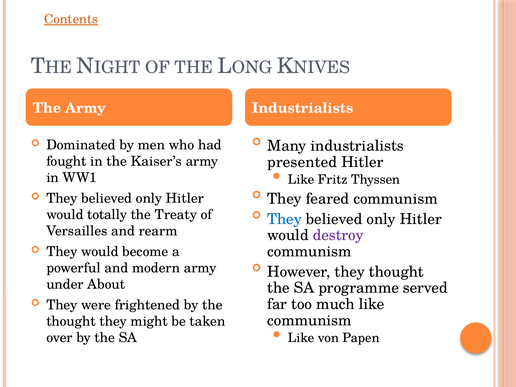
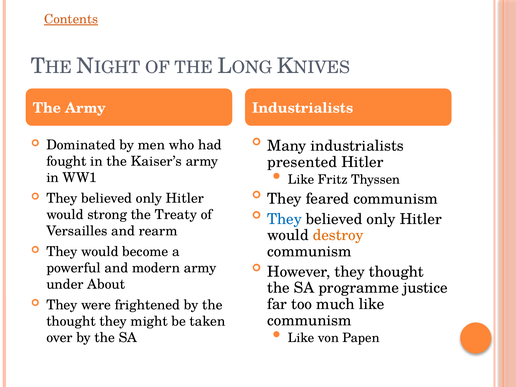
totally: totally -> strong
destroy colour: purple -> orange
served: served -> justice
